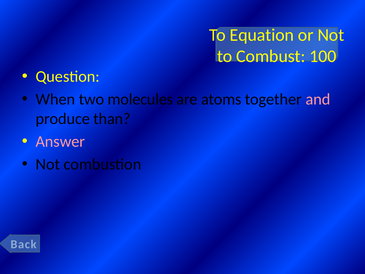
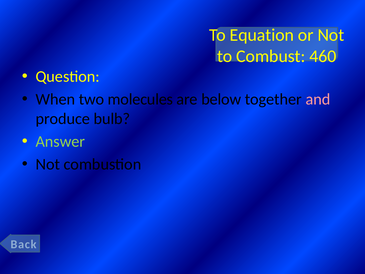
100: 100 -> 460
atoms: atoms -> below
than: than -> bulb
Answer colour: pink -> light green
